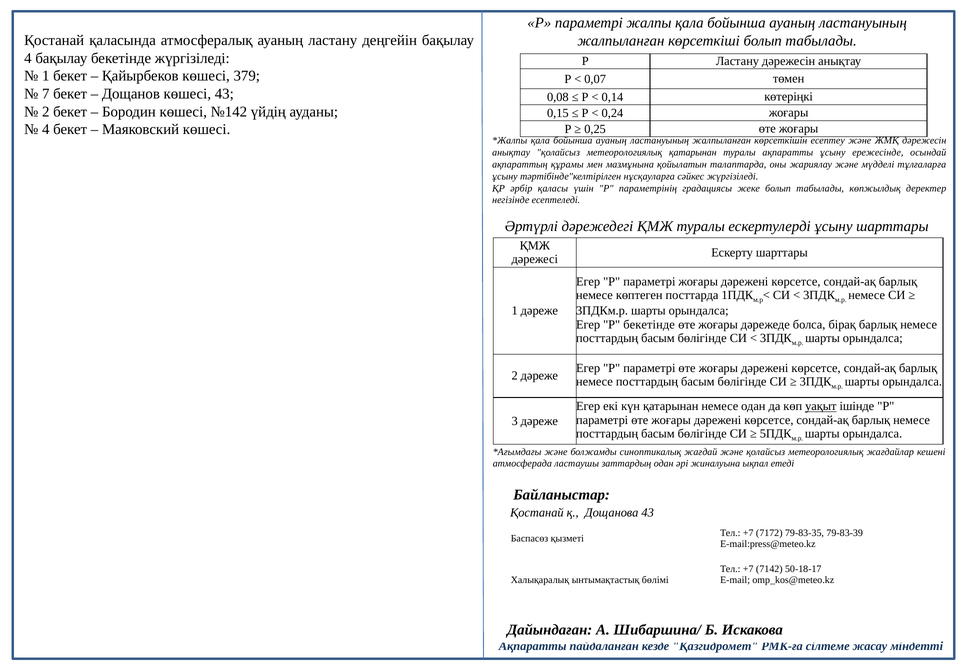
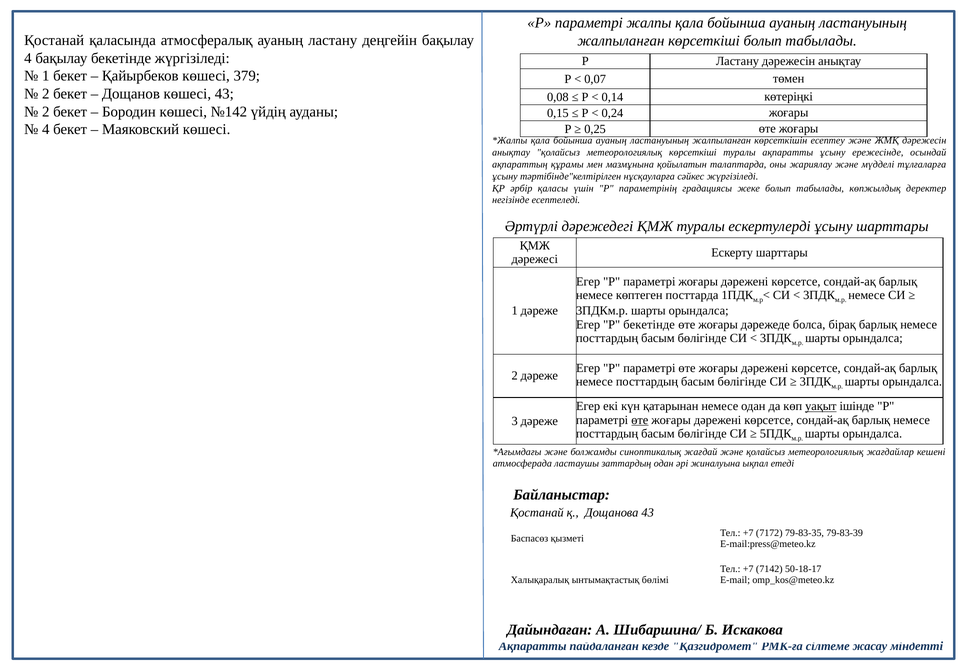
7 at (46, 94): 7 -> 2
метеорологиялық қатарынан: қатарынан -> көрсеткіші
өте at (640, 420) underline: none -> present
